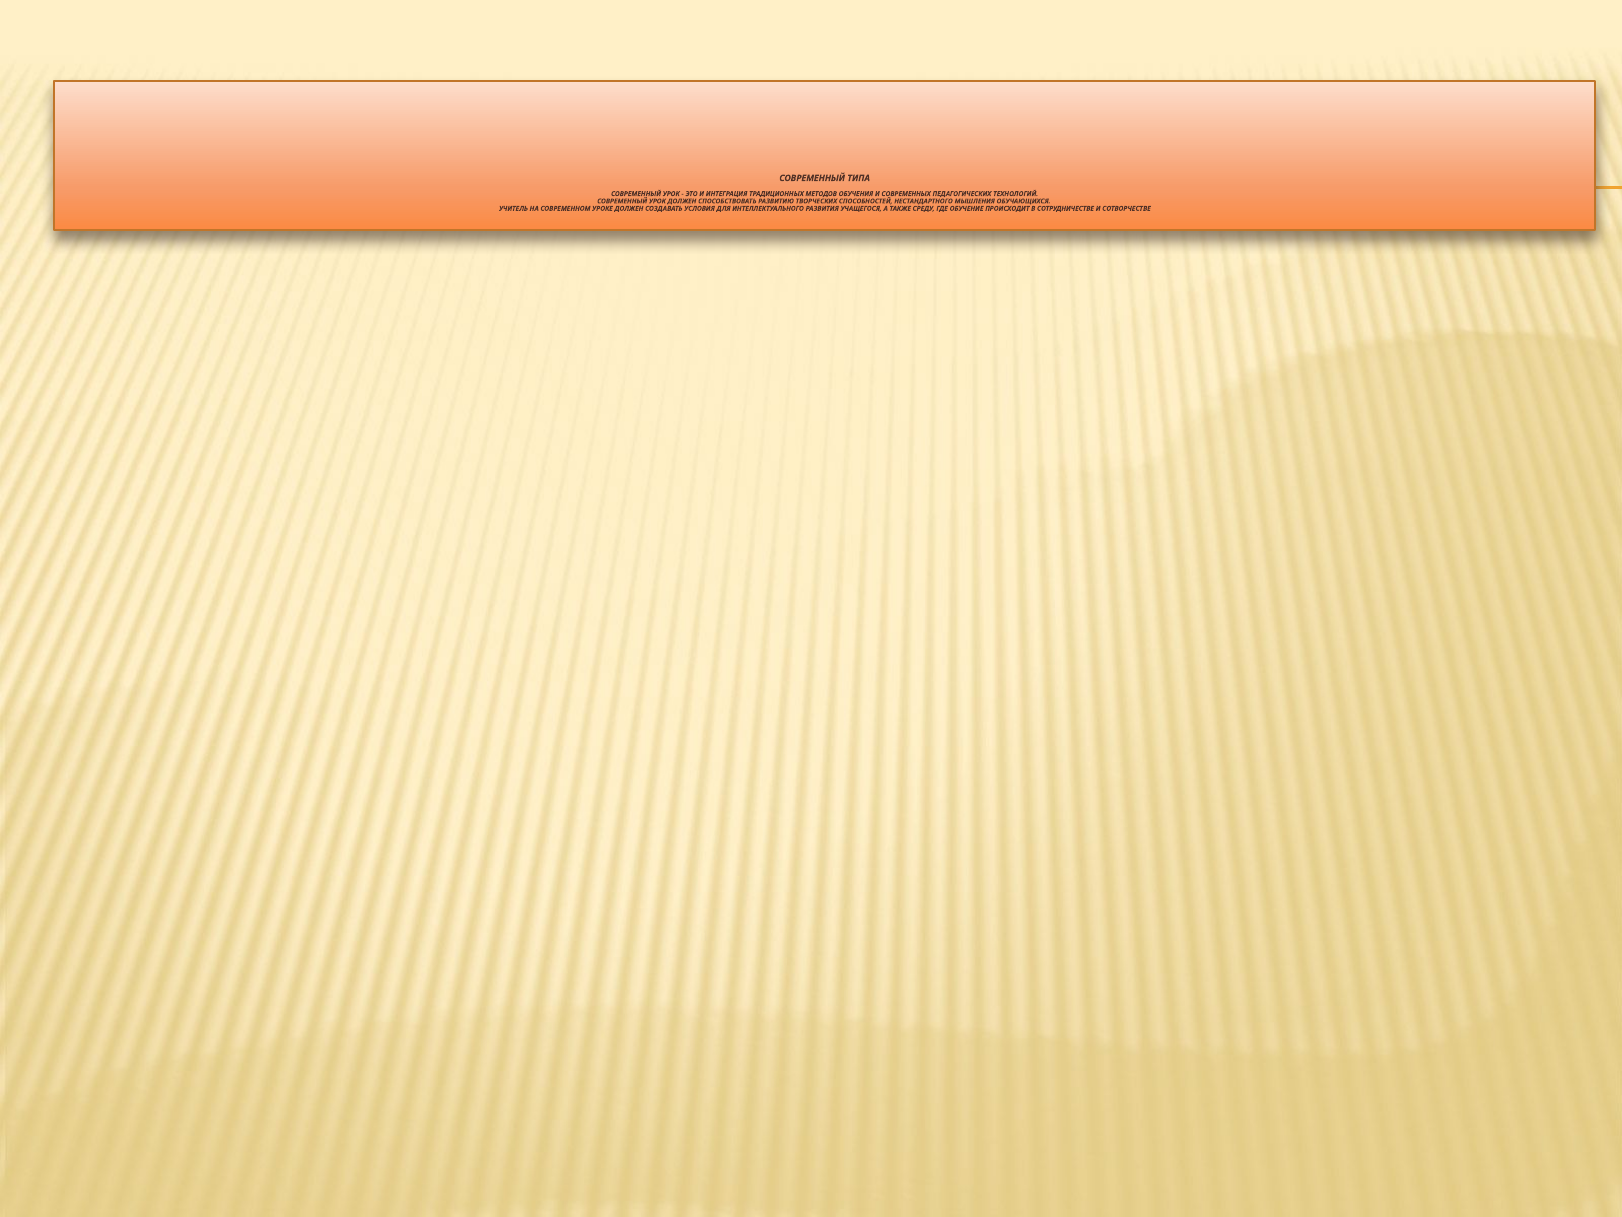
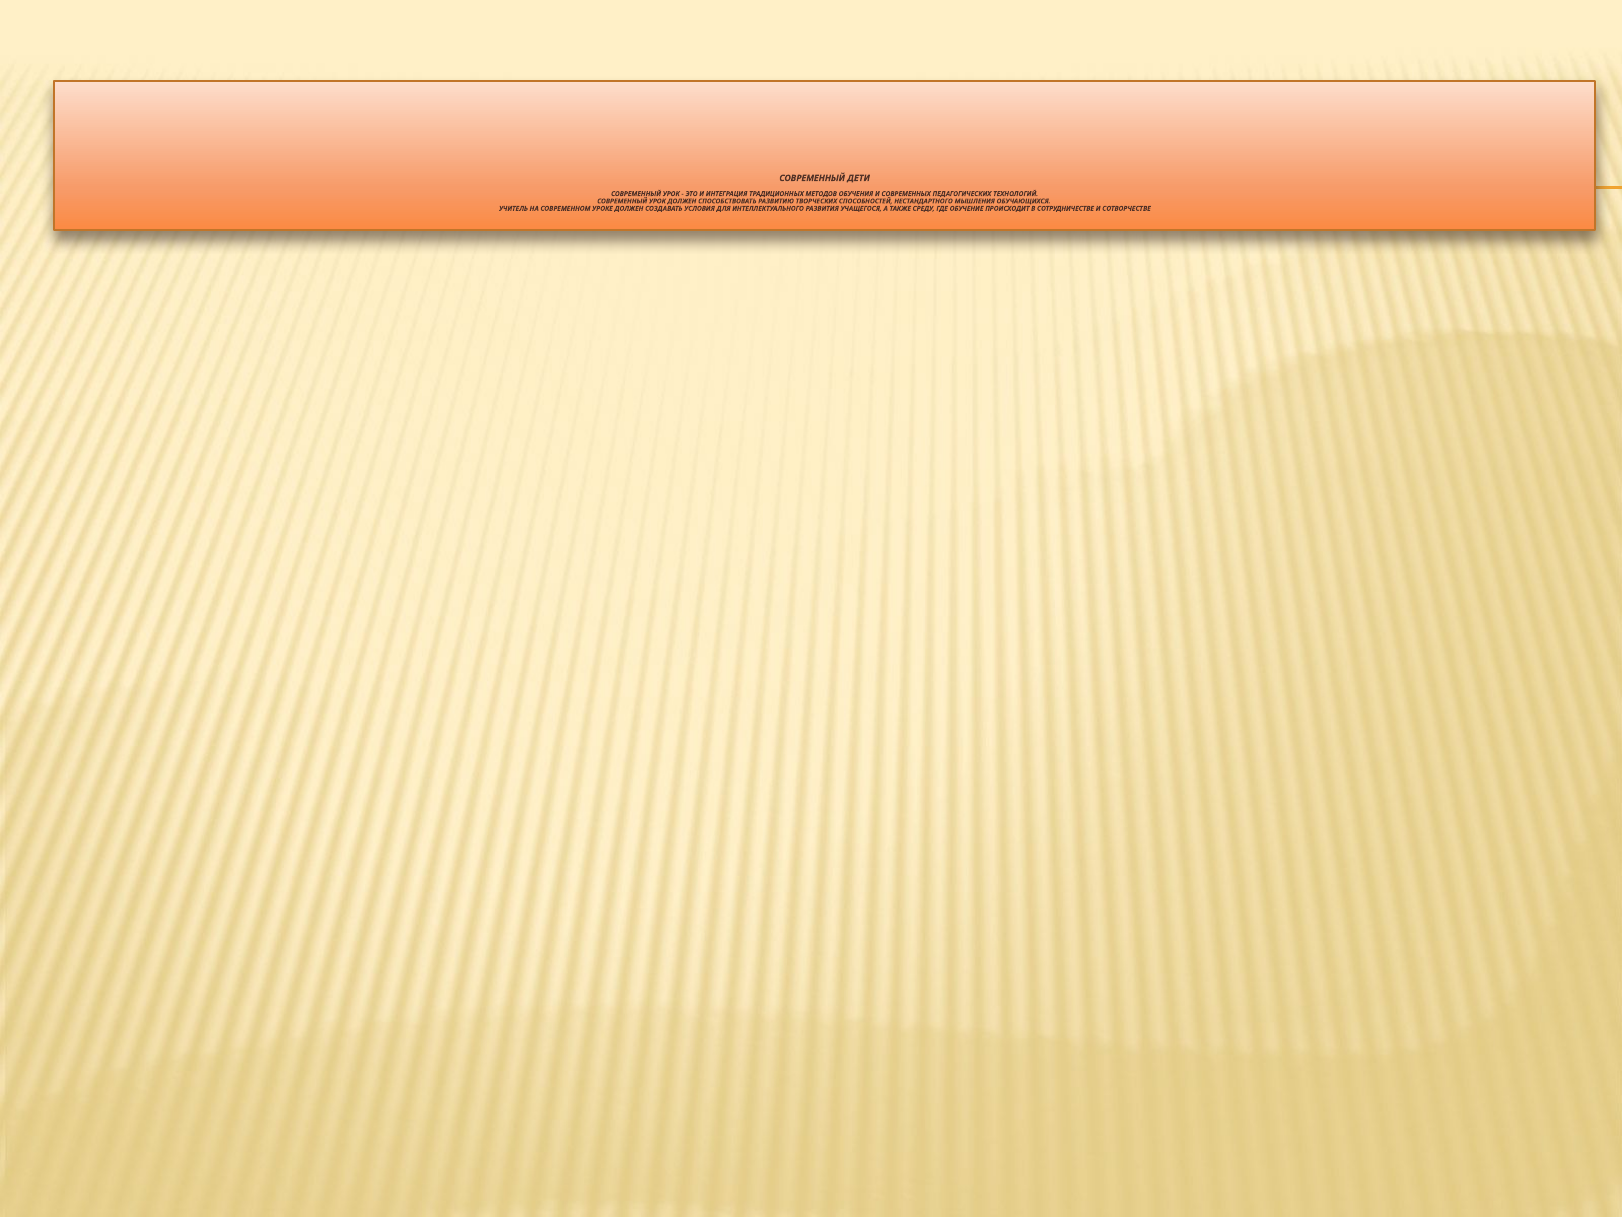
ТИПА: ТИПА -> ДЕТИ
